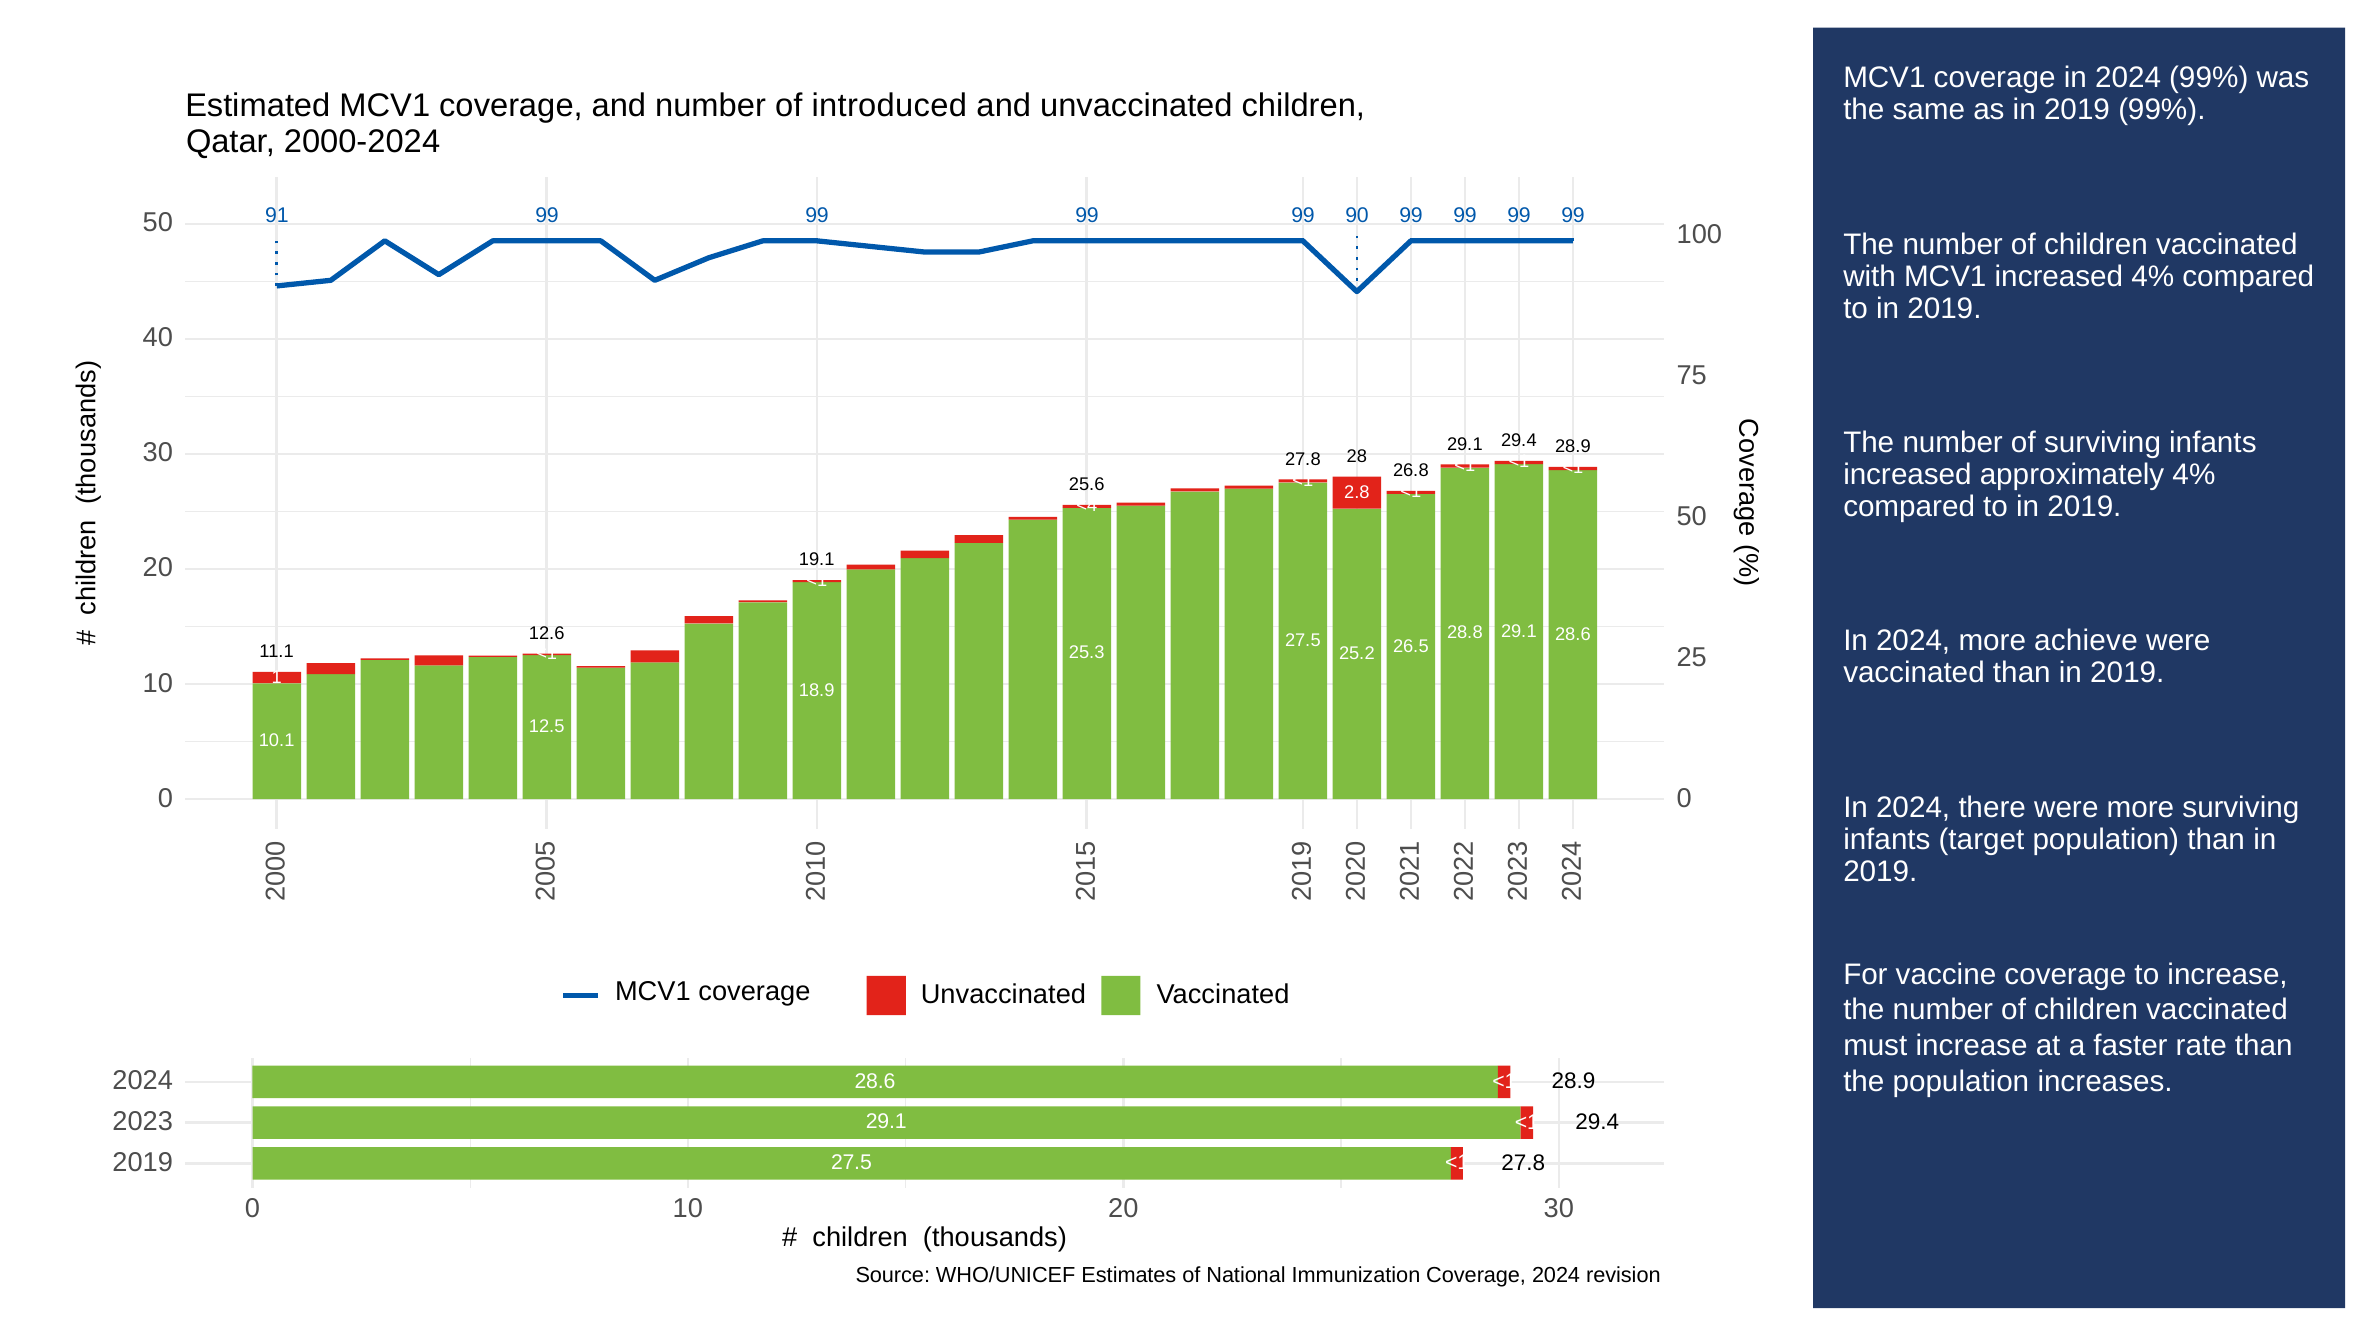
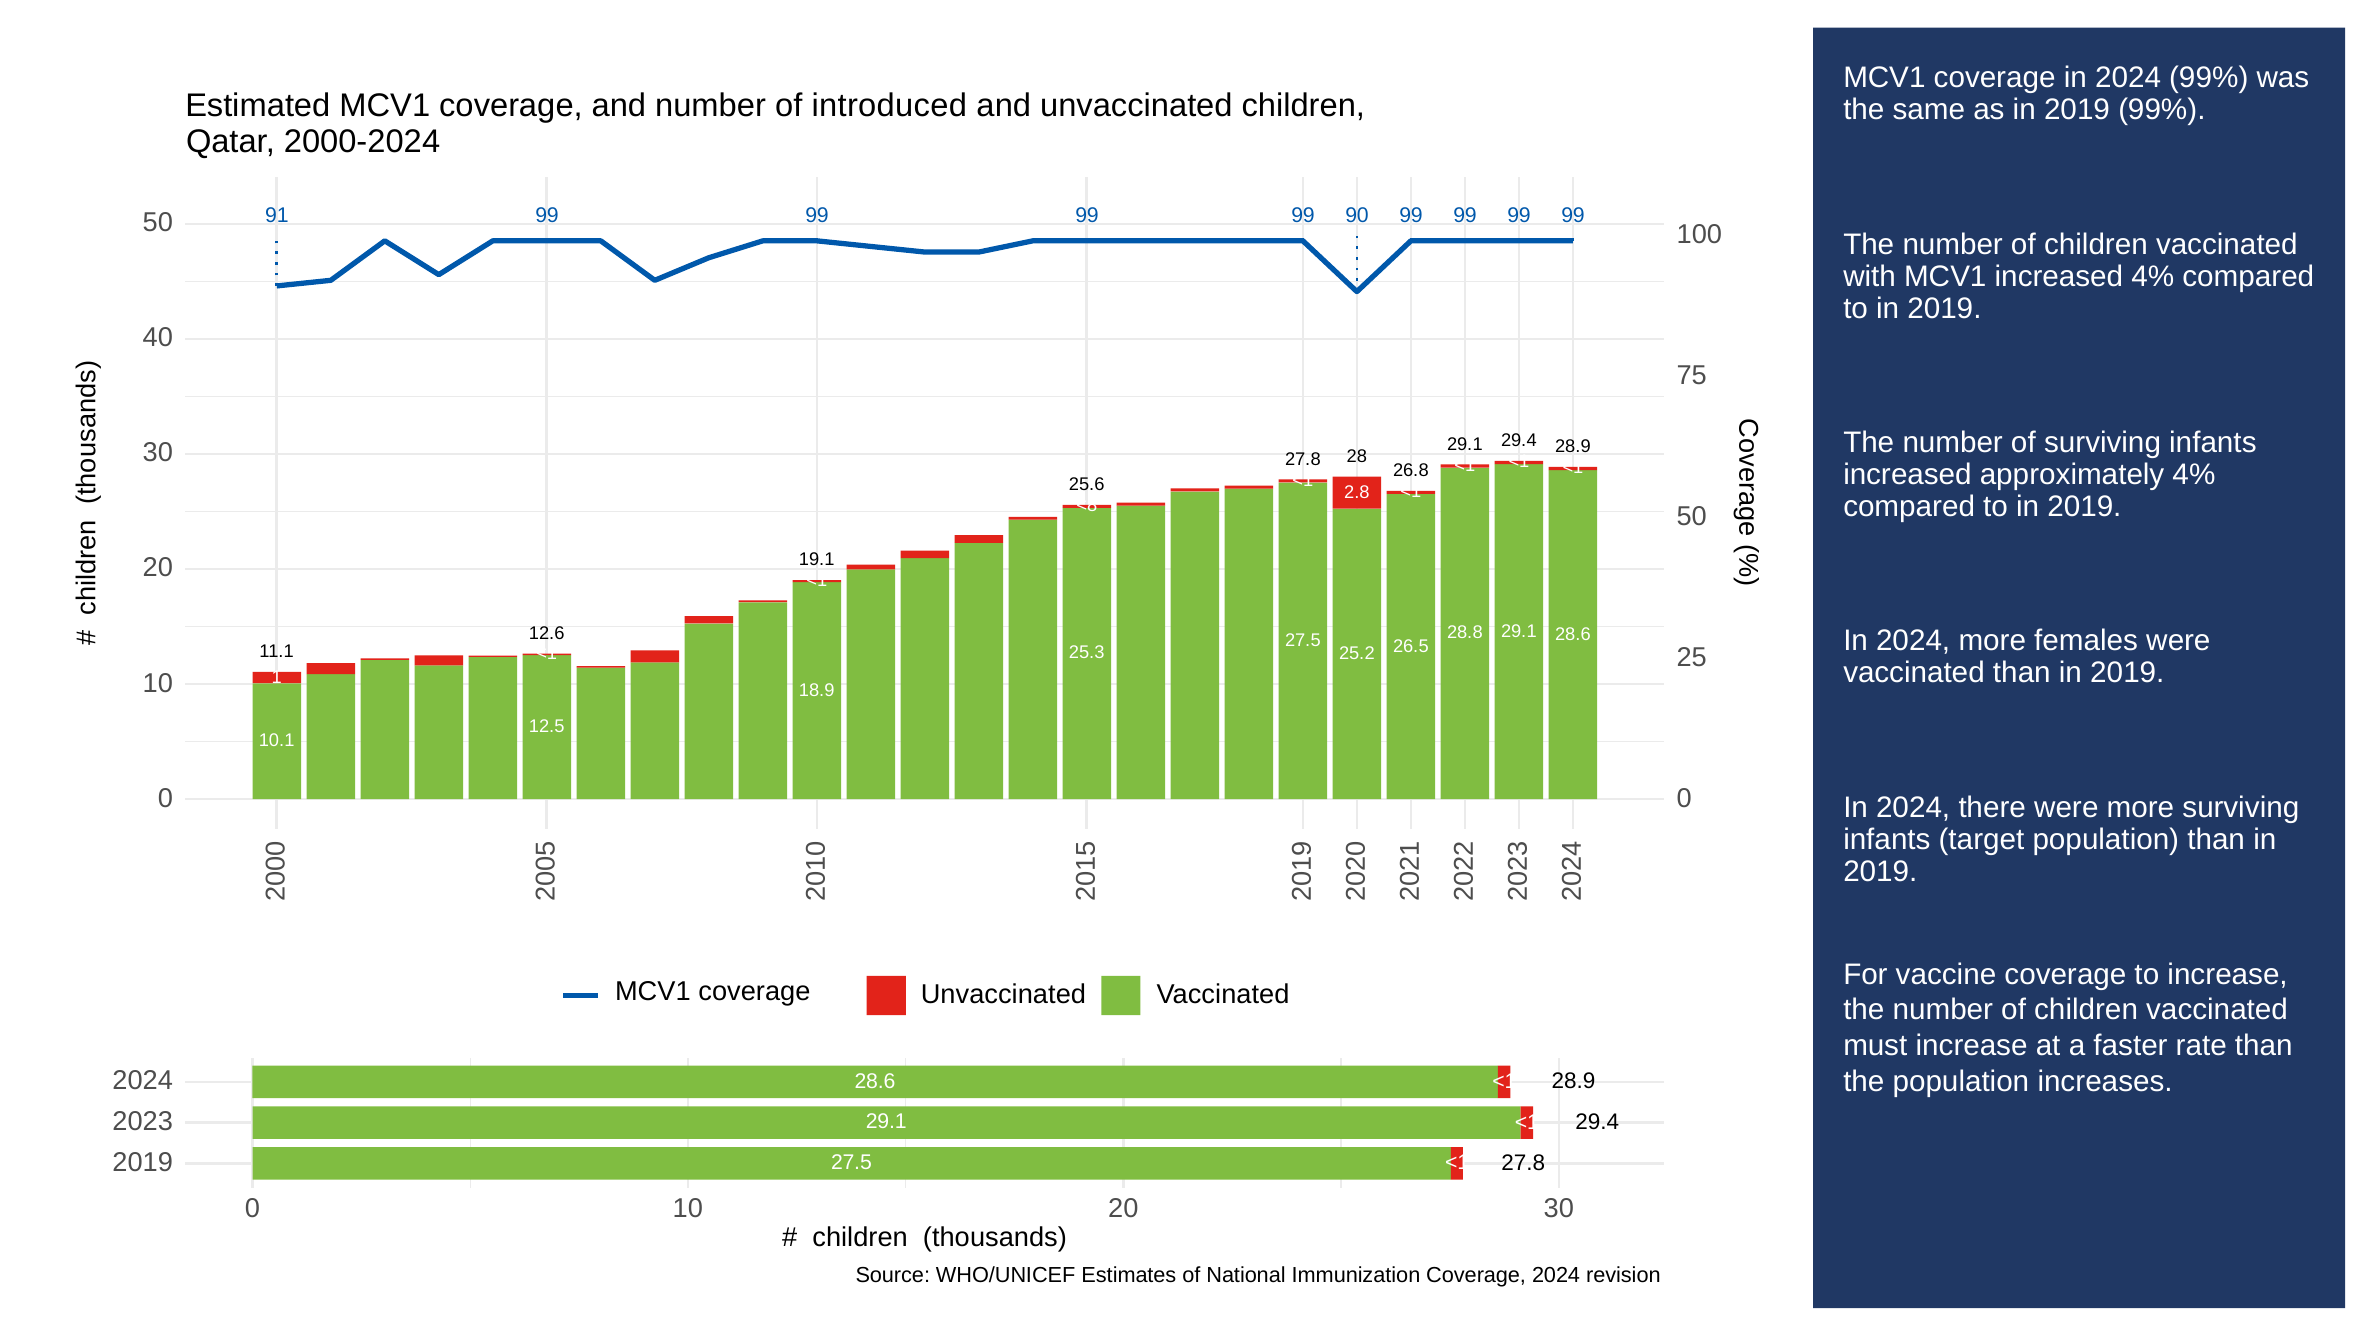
<4: <4 -> <8
achieve: achieve -> females
